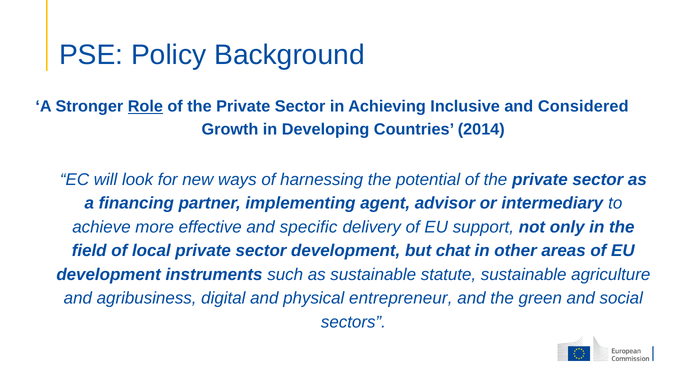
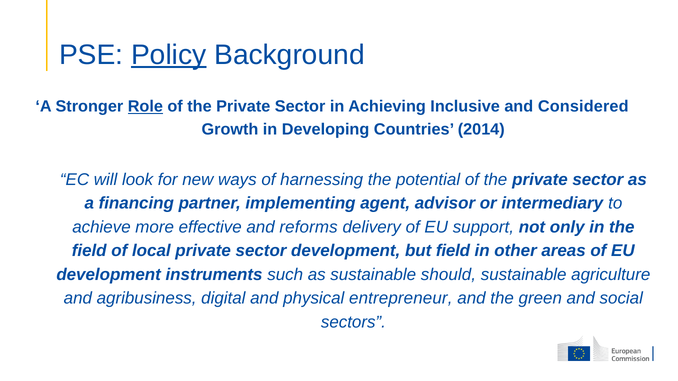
Policy underline: none -> present
specific: specific -> reforms
but chat: chat -> field
statute: statute -> should
